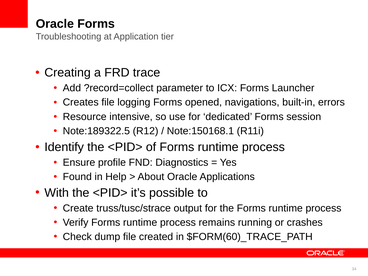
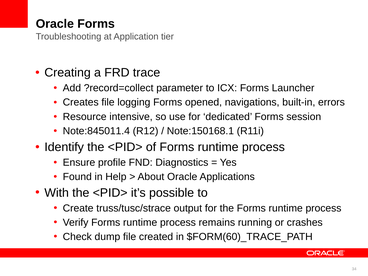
Note:189322.5: Note:189322.5 -> Note:845011.4
